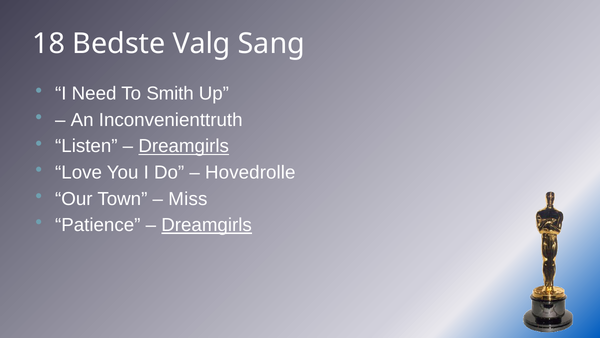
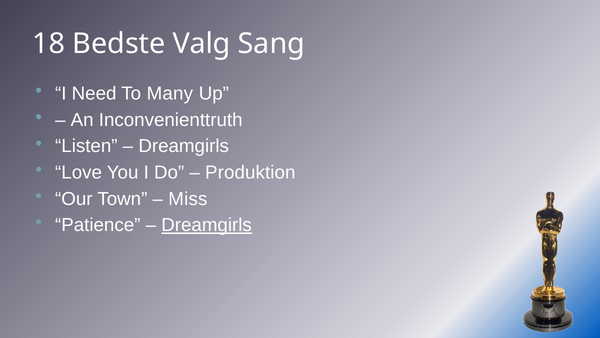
Smith: Smith -> Many
Dreamgirls at (184, 146) underline: present -> none
Hovedrolle: Hovedrolle -> Produktion
